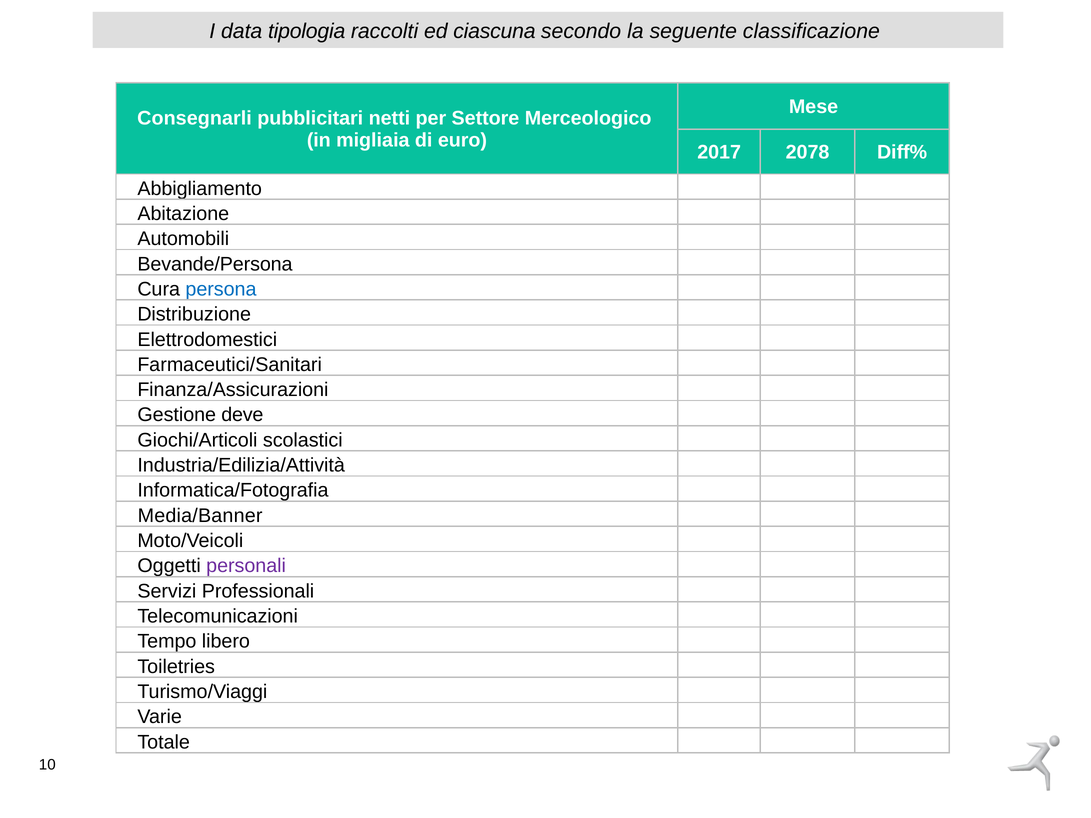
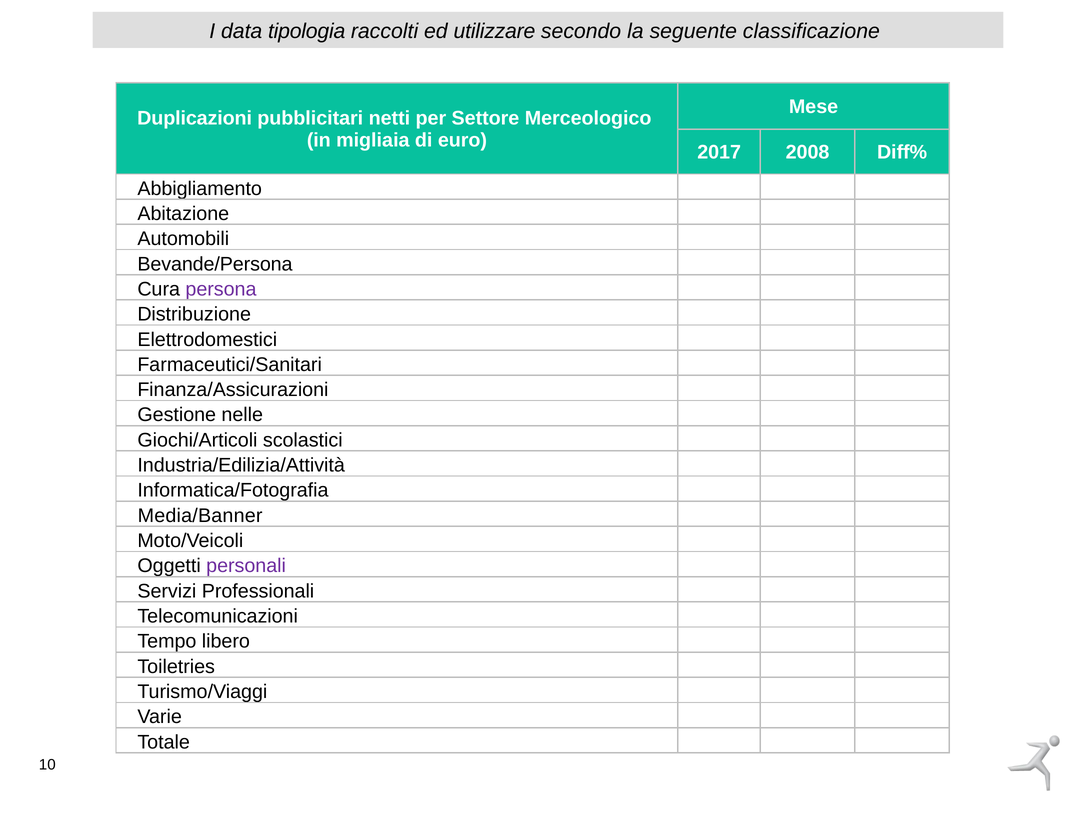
ciascuna: ciascuna -> utilizzare
Consegnarli: Consegnarli -> Duplicazioni
2078: 2078 -> 2008
persona colour: blue -> purple
deve: deve -> nelle
